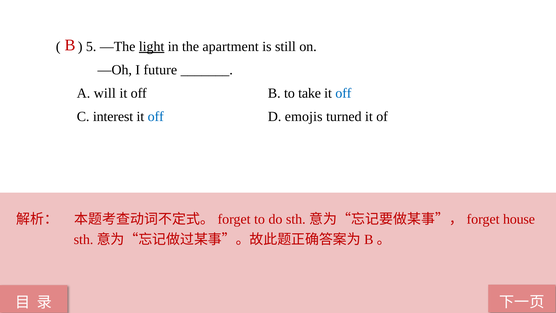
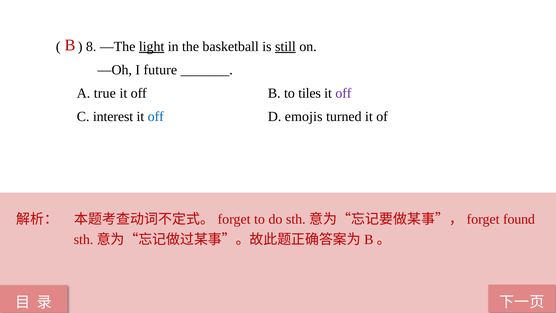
5: 5 -> 8
apartment: apartment -> basketball
still underline: none -> present
will: will -> true
take: take -> tiles
off at (343, 93) colour: blue -> purple
house: house -> found
